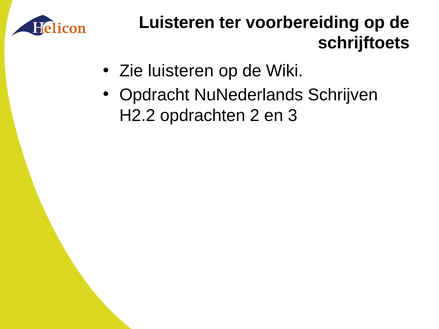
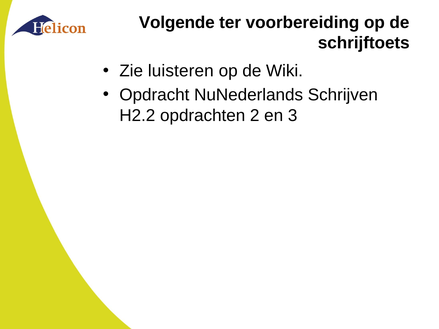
Luisteren at (177, 22): Luisteren -> Volgende
